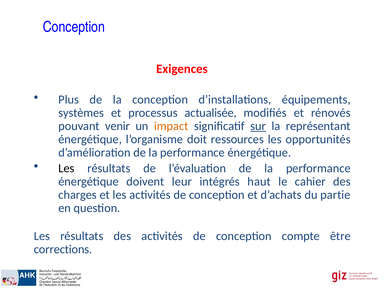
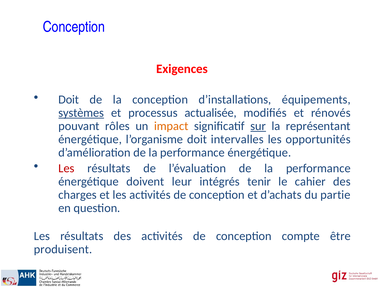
Plus at (69, 99): Plus -> Doit
systèmes underline: none -> present
venir: venir -> rôles
ressources: ressources -> intervalles
Les at (66, 168) colour: black -> red
haut: haut -> tenir
corrections: corrections -> produisent
